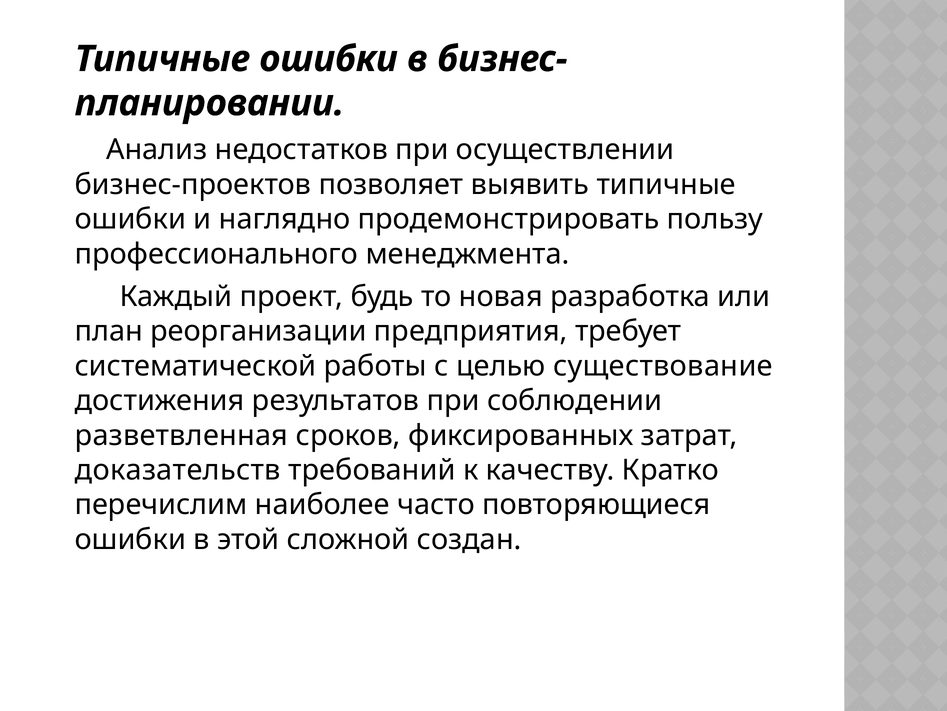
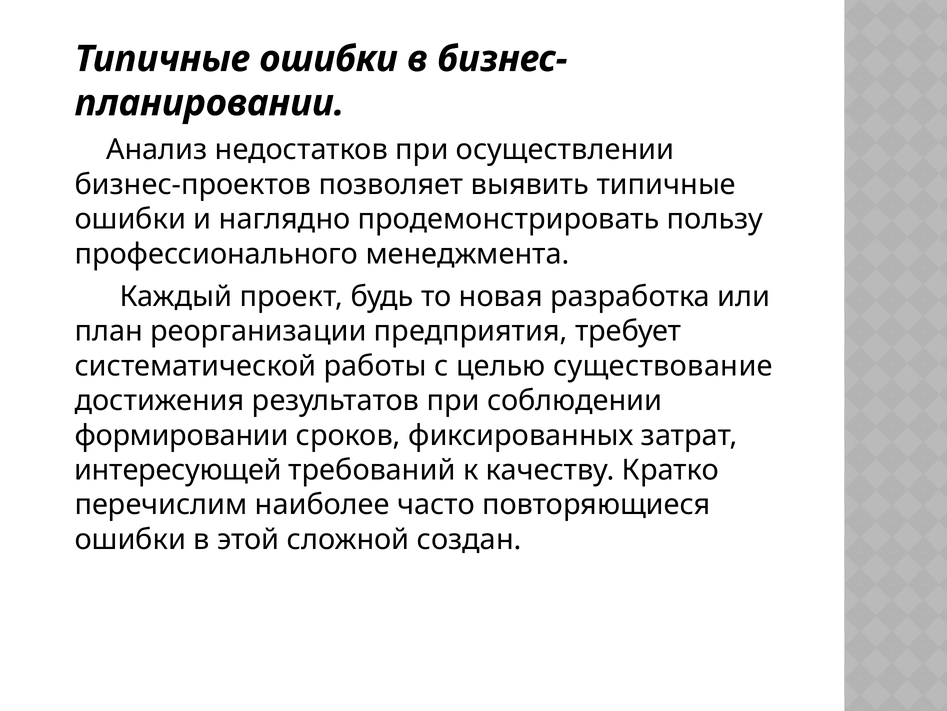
разветвленная: разветвленная -> формировании
доказательств: доказательств -> интересующей
